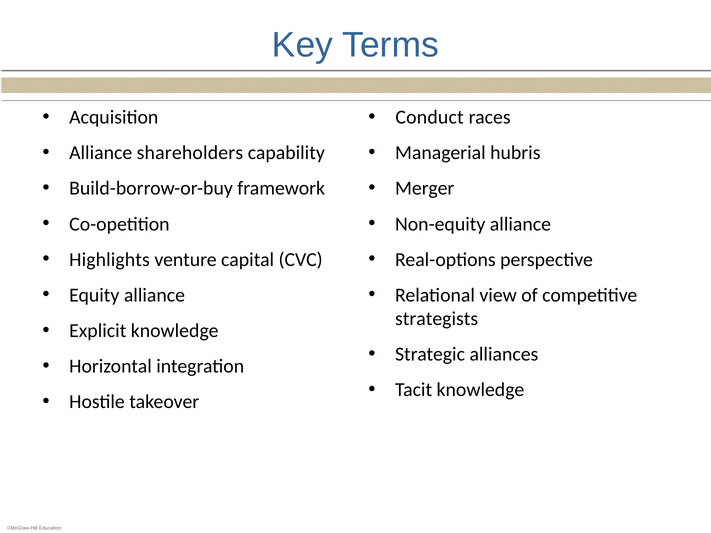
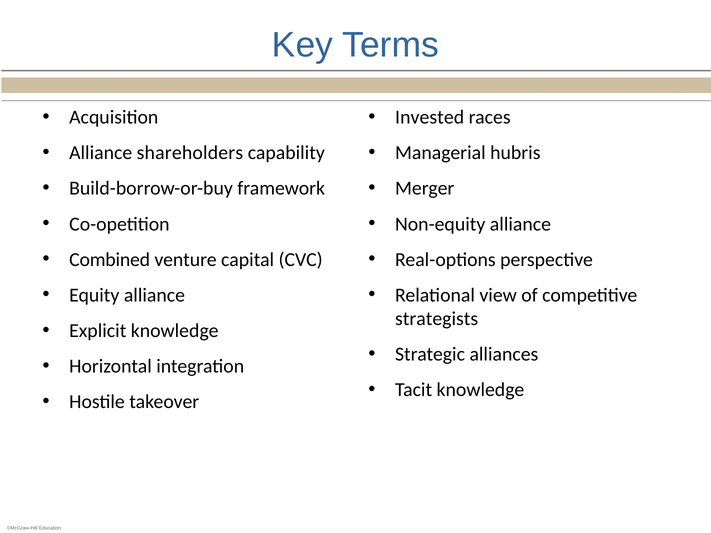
Conduct: Conduct -> Invested
Highlights: Highlights -> Combined
